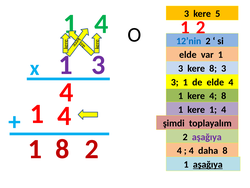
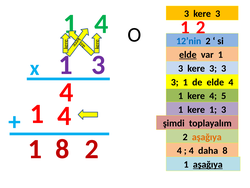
5 at (218, 14): 5 -> 3
elde at (188, 55) underline: none -> present
8 at (213, 68): 8 -> 3
4 8: 8 -> 5
kere 1 4: 4 -> 3
aşağıya at (207, 137) colour: purple -> orange
